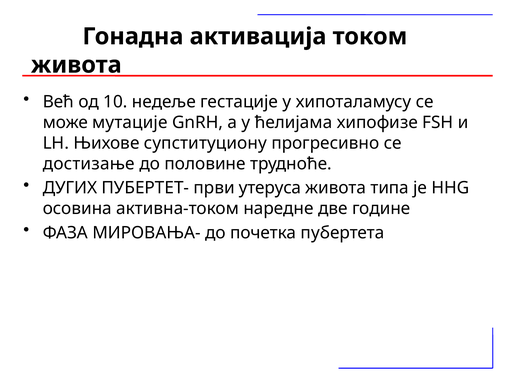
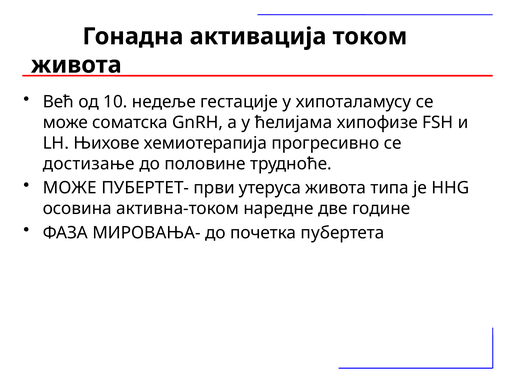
мутације: мутације -> соматска
супституциону: супституциону -> хемиотерапија
ДУГИХ at (70, 188): ДУГИХ -> МОЖЕ
